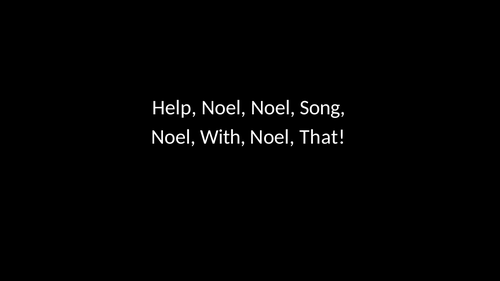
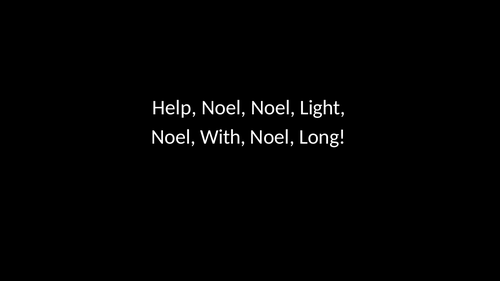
Song: Song -> Light
That: That -> Long
